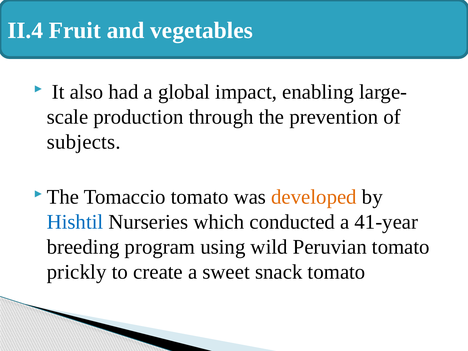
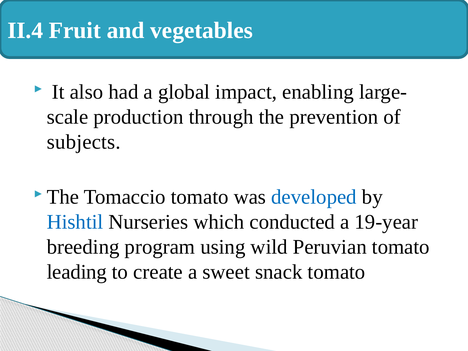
developed colour: orange -> blue
41-year: 41-year -> 19-year
prickly: prickly -> leading
